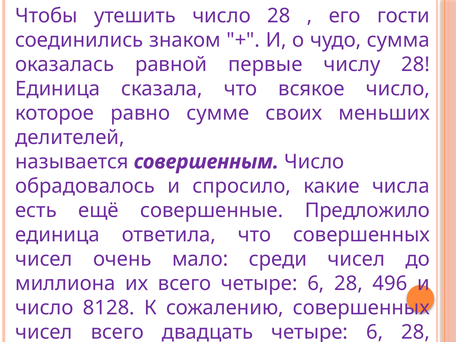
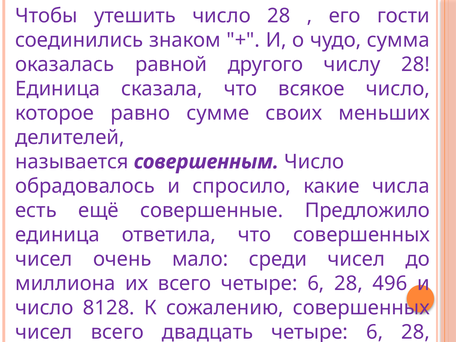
первые: первые -> другого
